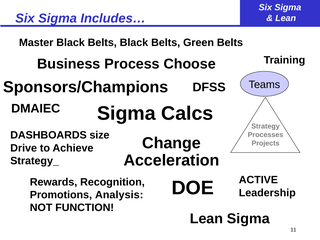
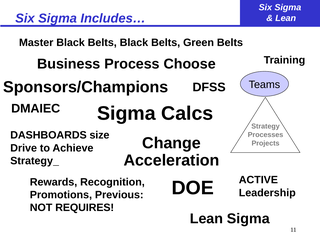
Analysis: Analysis -> Previous
FUNCTION: FUNCTION -> REQUIRES
